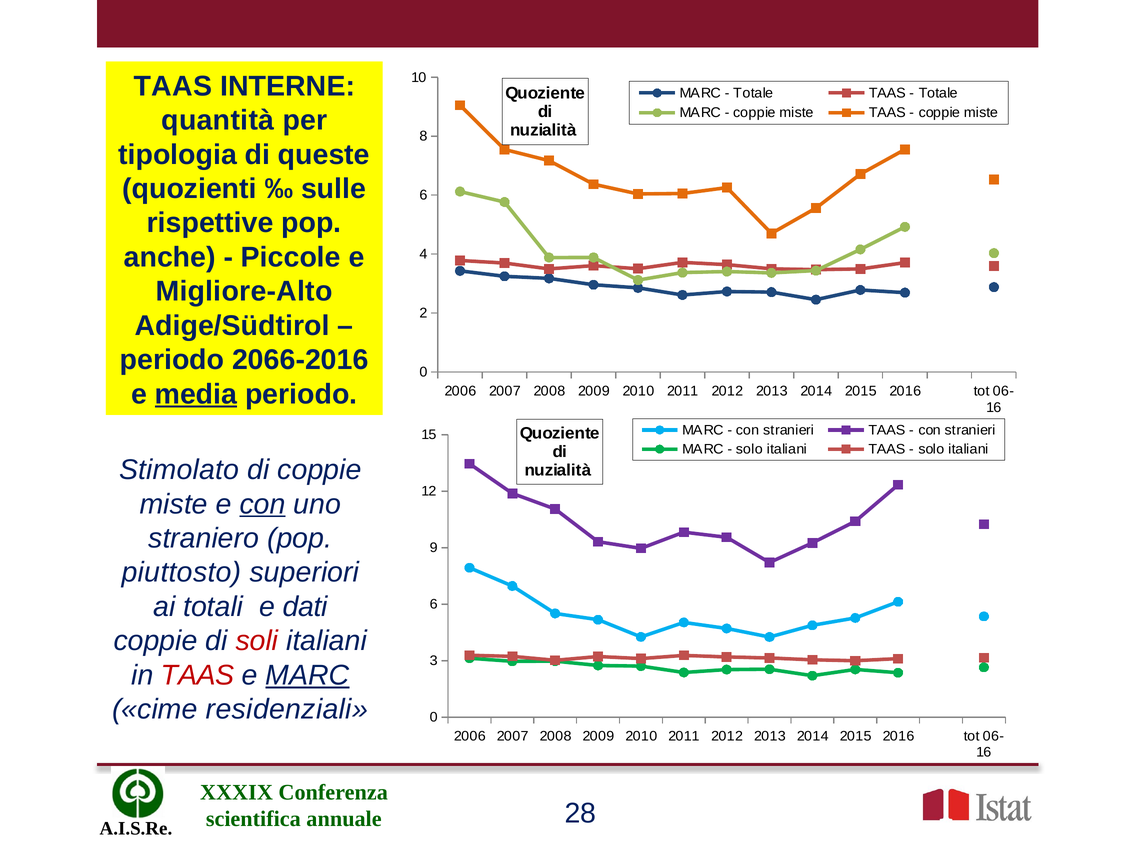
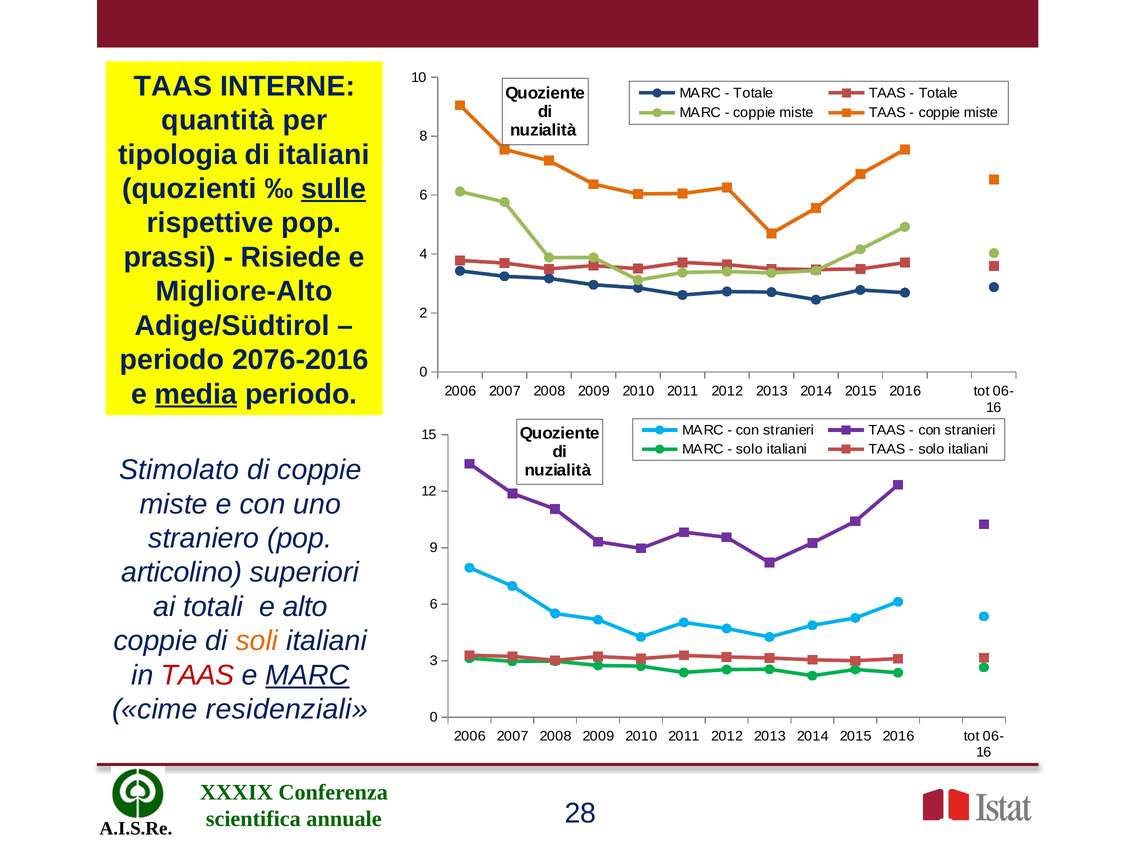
di queste: queste -> italiani
sulle underline: none -> present
anche: anche -> prassi
Piccole: Piccole -> Risiede
2066-2016: 2066-2016 -> 2076-2016
con at (263, 504) underline: present -> none
piuttosto: piuttosto -> articolino
dati: dati -> alto
soli colour: red -> orange
